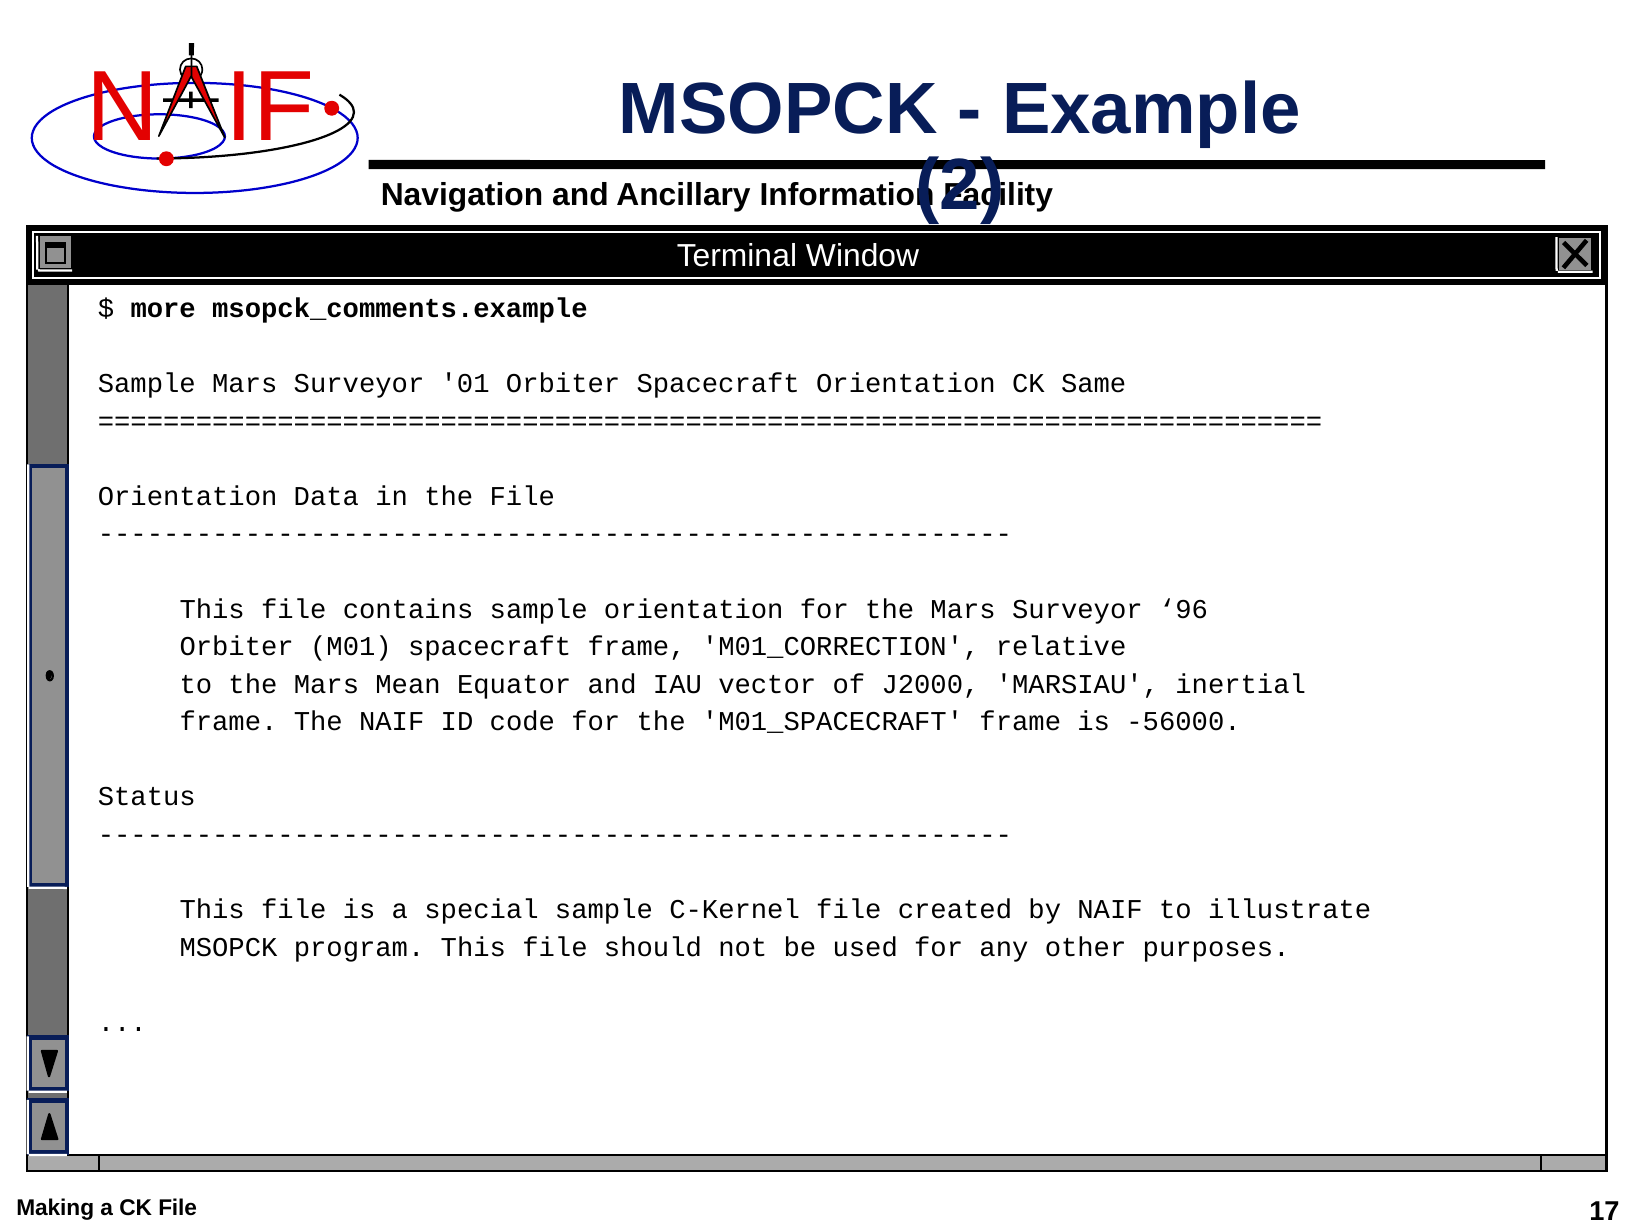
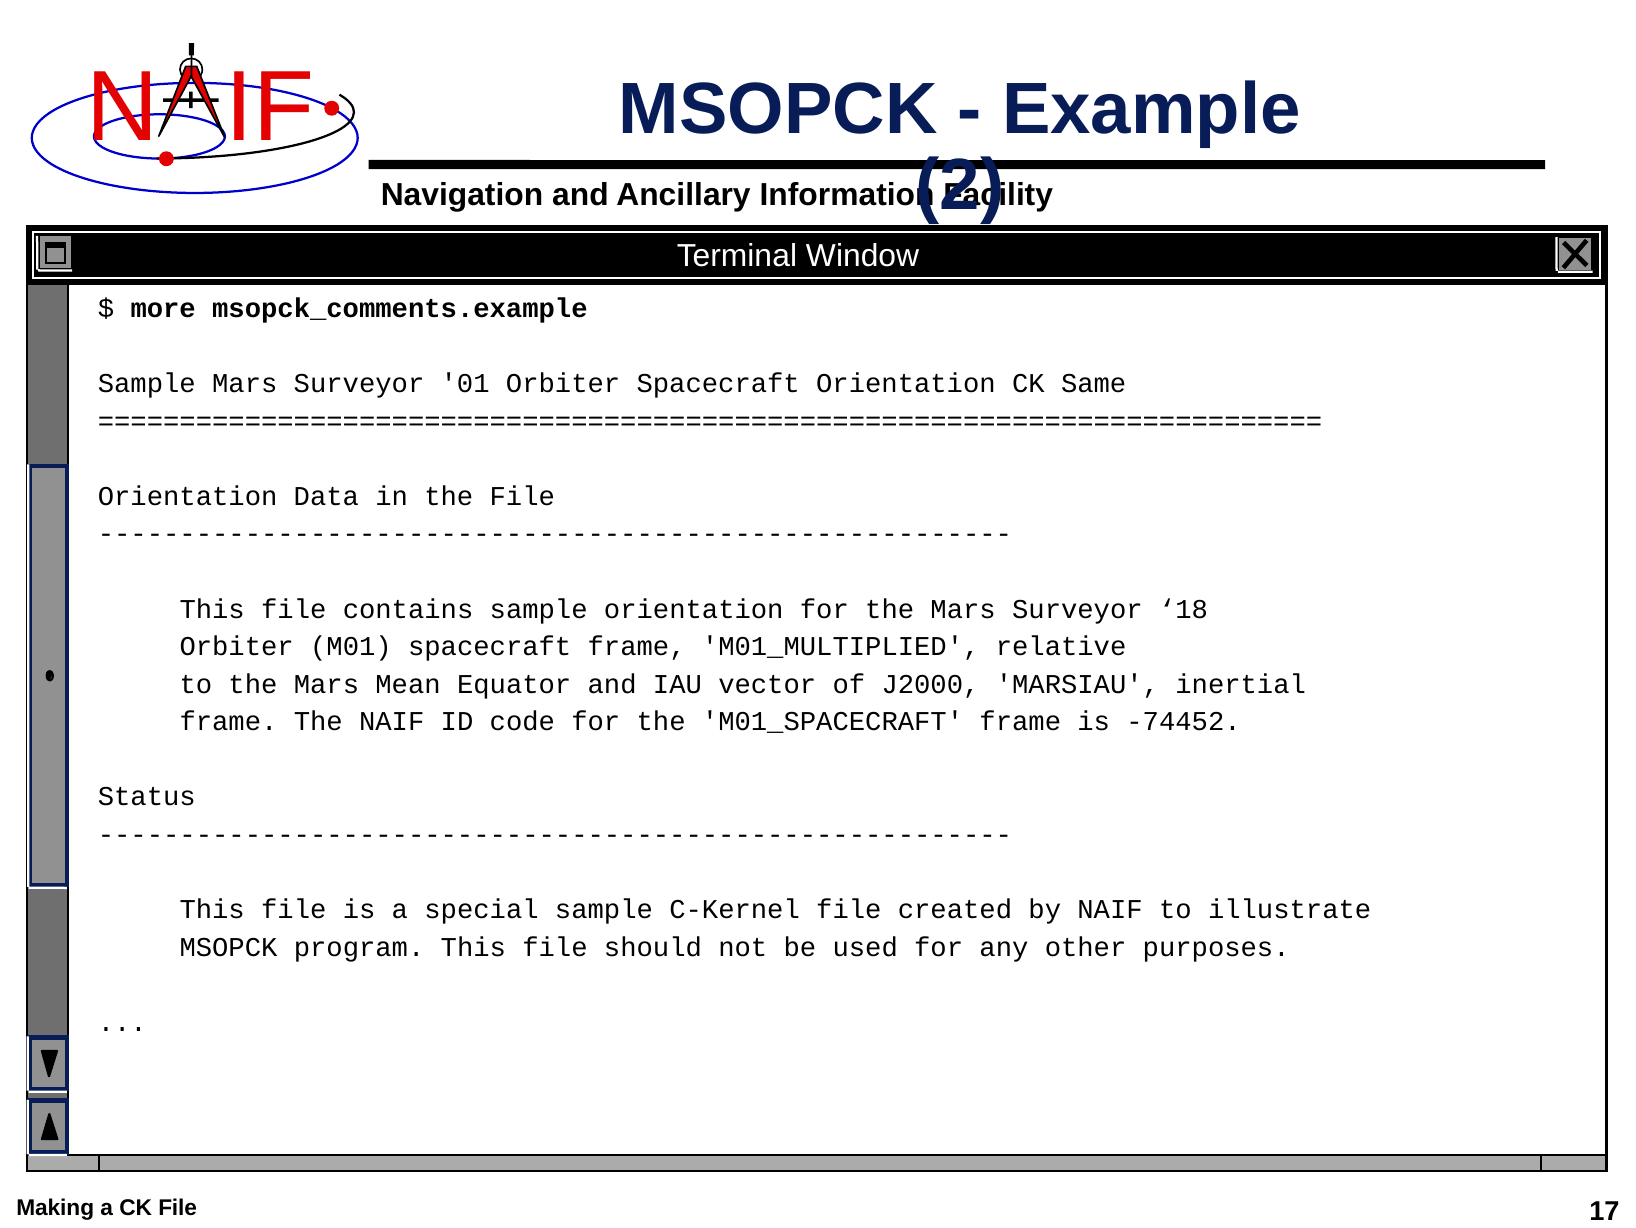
96: 96 -> 18
M01_CORRECTION: M01_CORRECTION -> M01_MULTIPLIED
-56000: -56000 -> -74452
